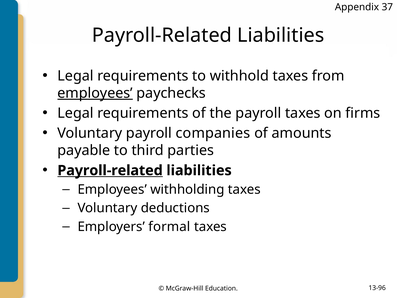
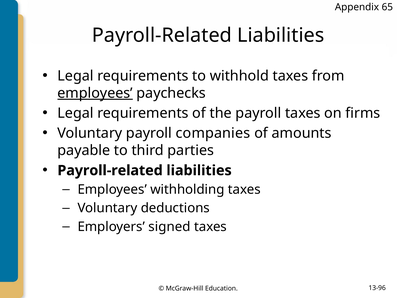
37: 37 -> 65
Payroll-related at (110, 170) underline: present -> none
formal: formal -> signed
